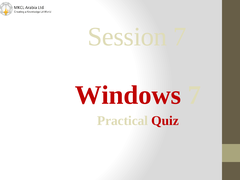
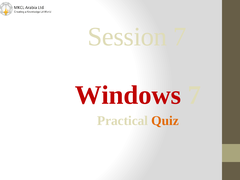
Quiz colour: red -> orange
